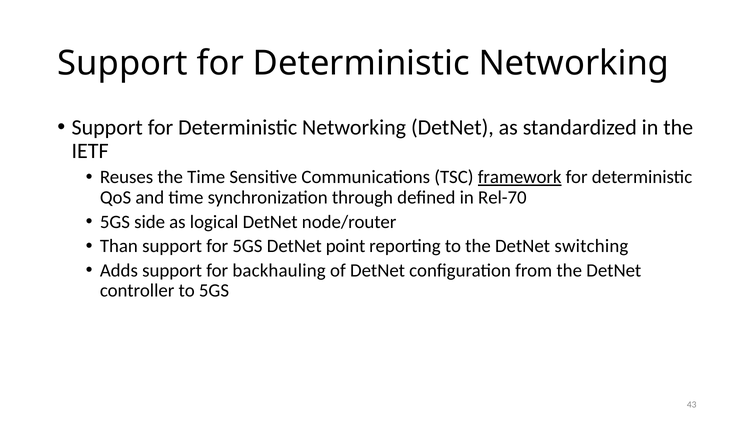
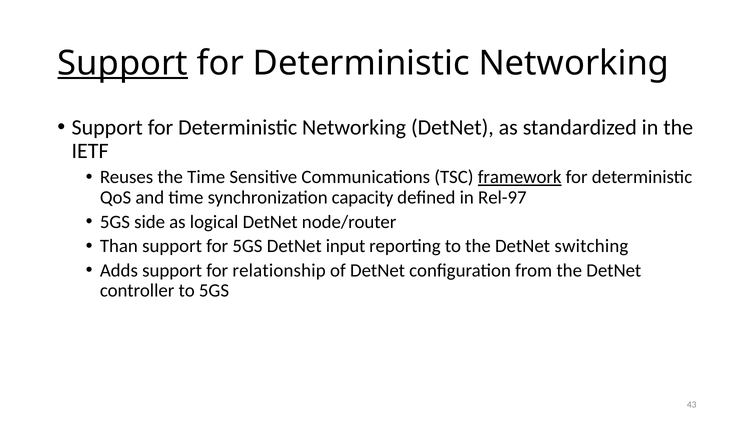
Support at (123, 63) underline: none -> present
through: through -> capacity
Rel-70: Rel-70 -> Rel-97
point: point -> input
backhauling: backhauling -> relationship
